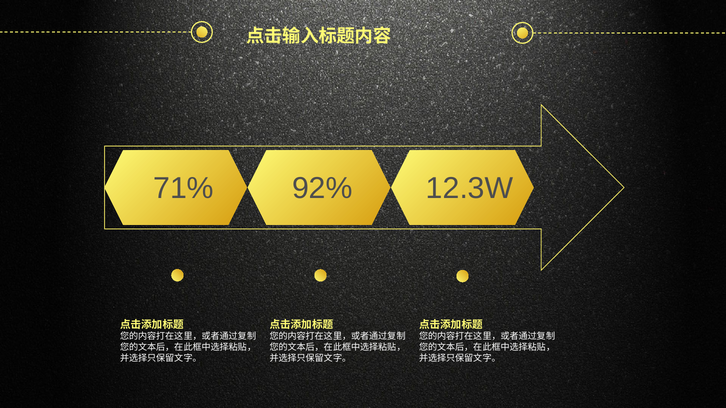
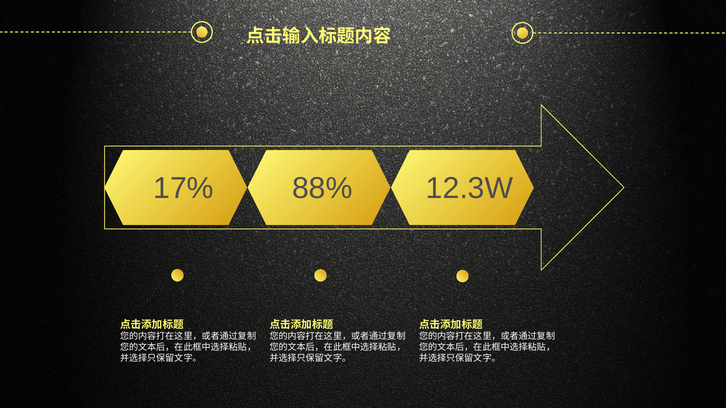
71%: 71% -> 17%
92%: 92% -> 88%
